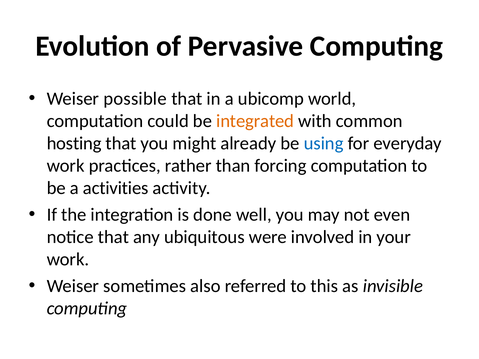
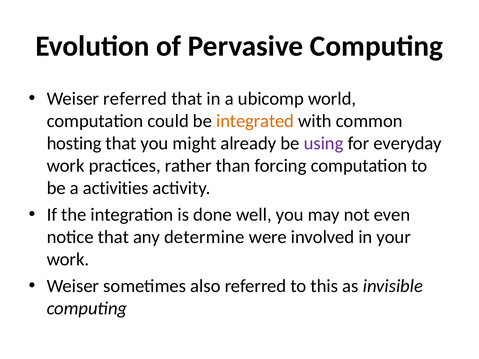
Weiser possible: possible -> referred
using colour: blue -> purple
ubiquitous: ubiquitous -> determine
